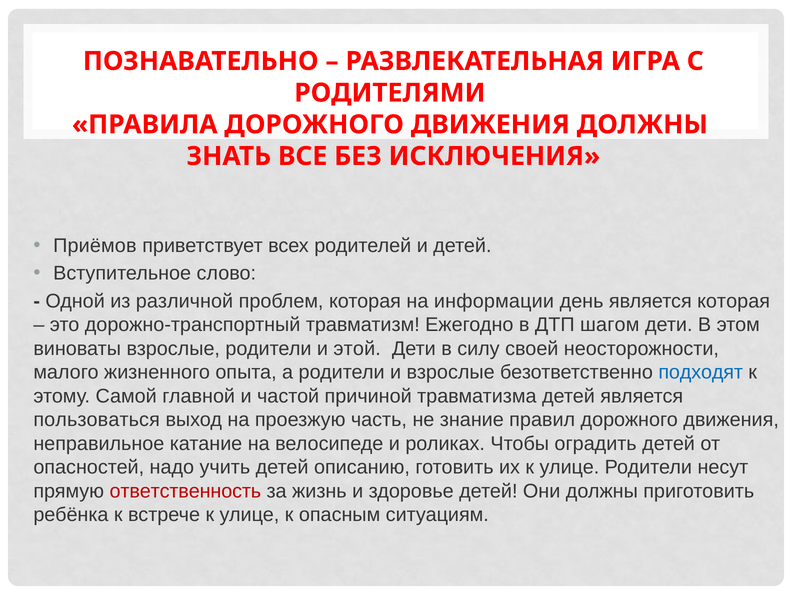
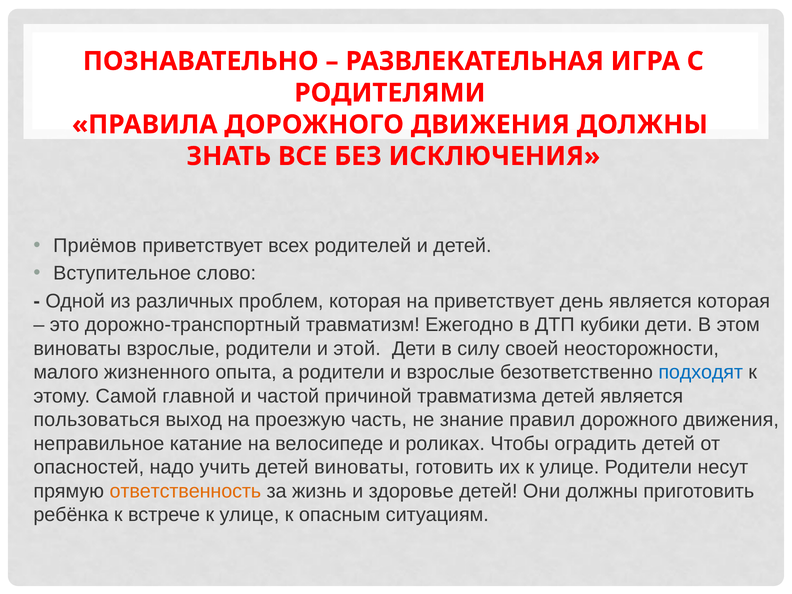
различной: различной -> различных
на информации: информации -> приветствует
шагом: шагом -> кубики
детей описанию: описанию -> виноваты
ответственность colour: red -> orange
